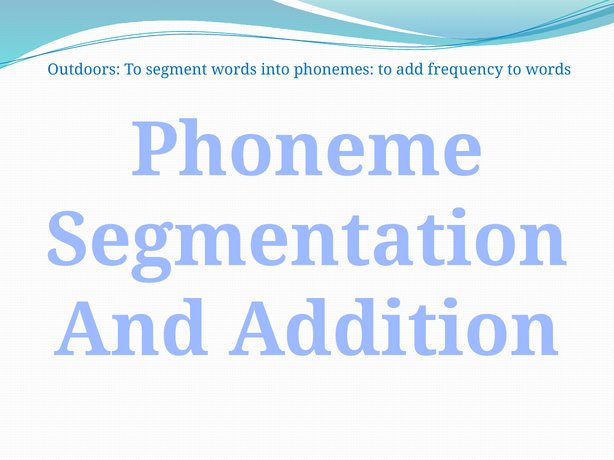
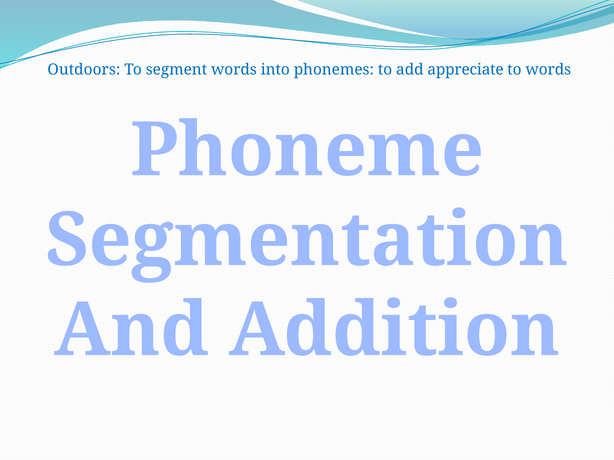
frequency: frequency -> appreciate
